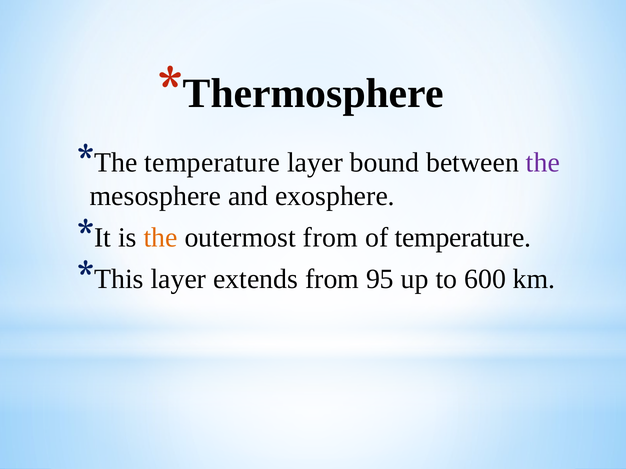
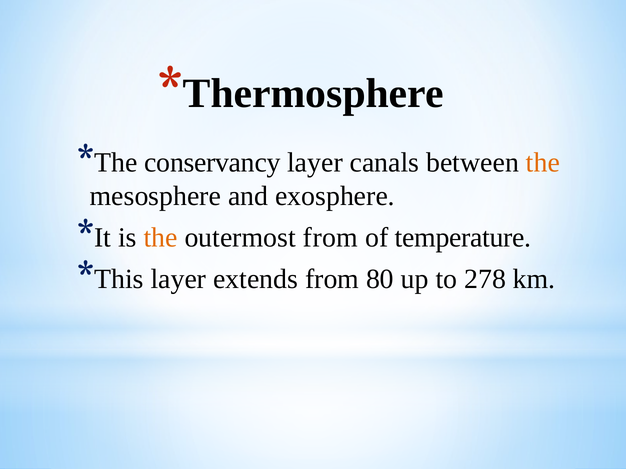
temperature at (212, 163): temperature -> conservancy
bound: bound -> canals
the at (543, 163) colour: purple -> orange
95: 95 -> 80
600: 600 -> 278
